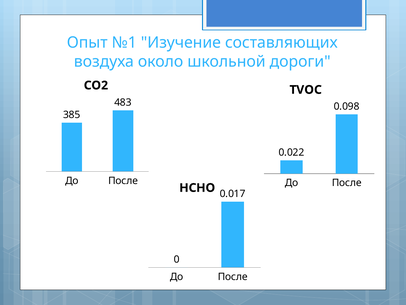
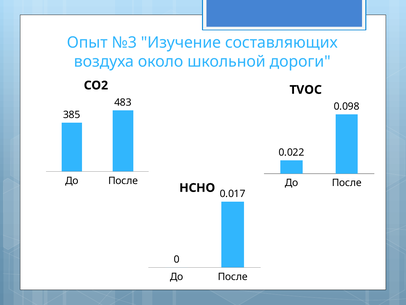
№1: №1 -> №3
